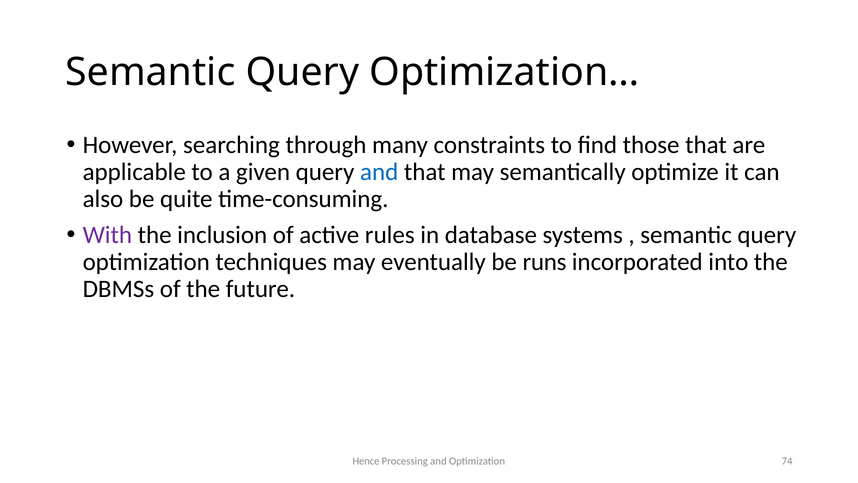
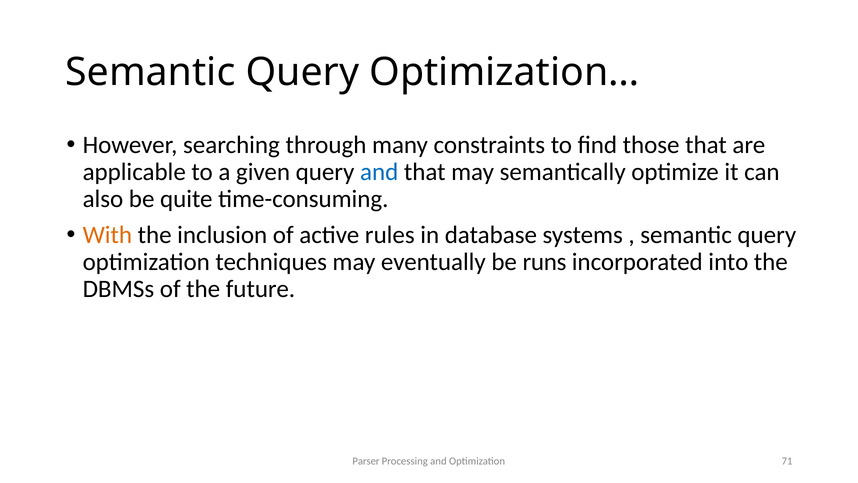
With colour: purple -> orange
Hence: Hence -> Parser
74: 74 -> 71
